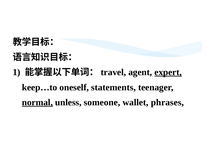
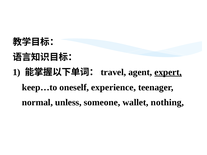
statements: statements -> experience
normal underline: present -> none
phrases: phrases -> nothing
